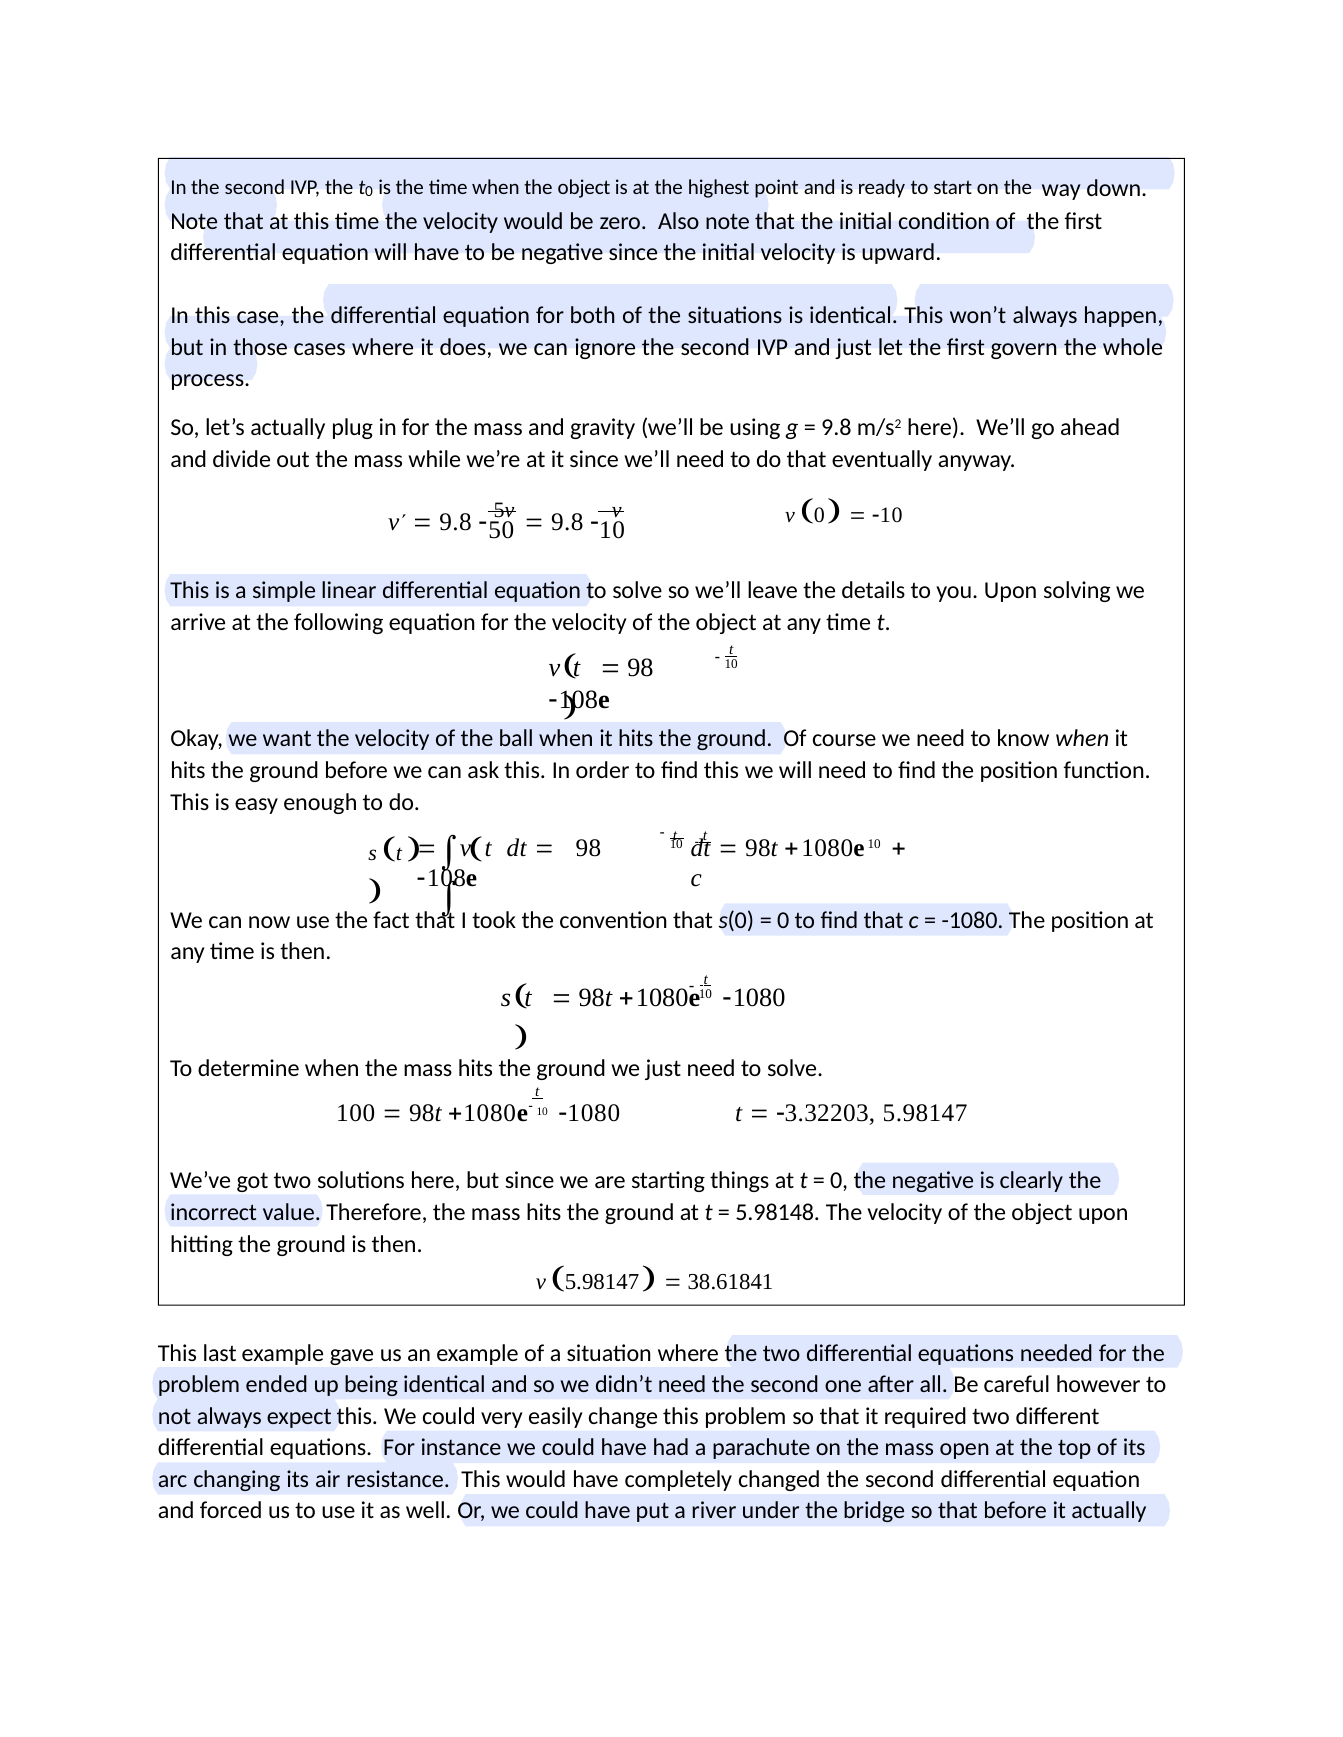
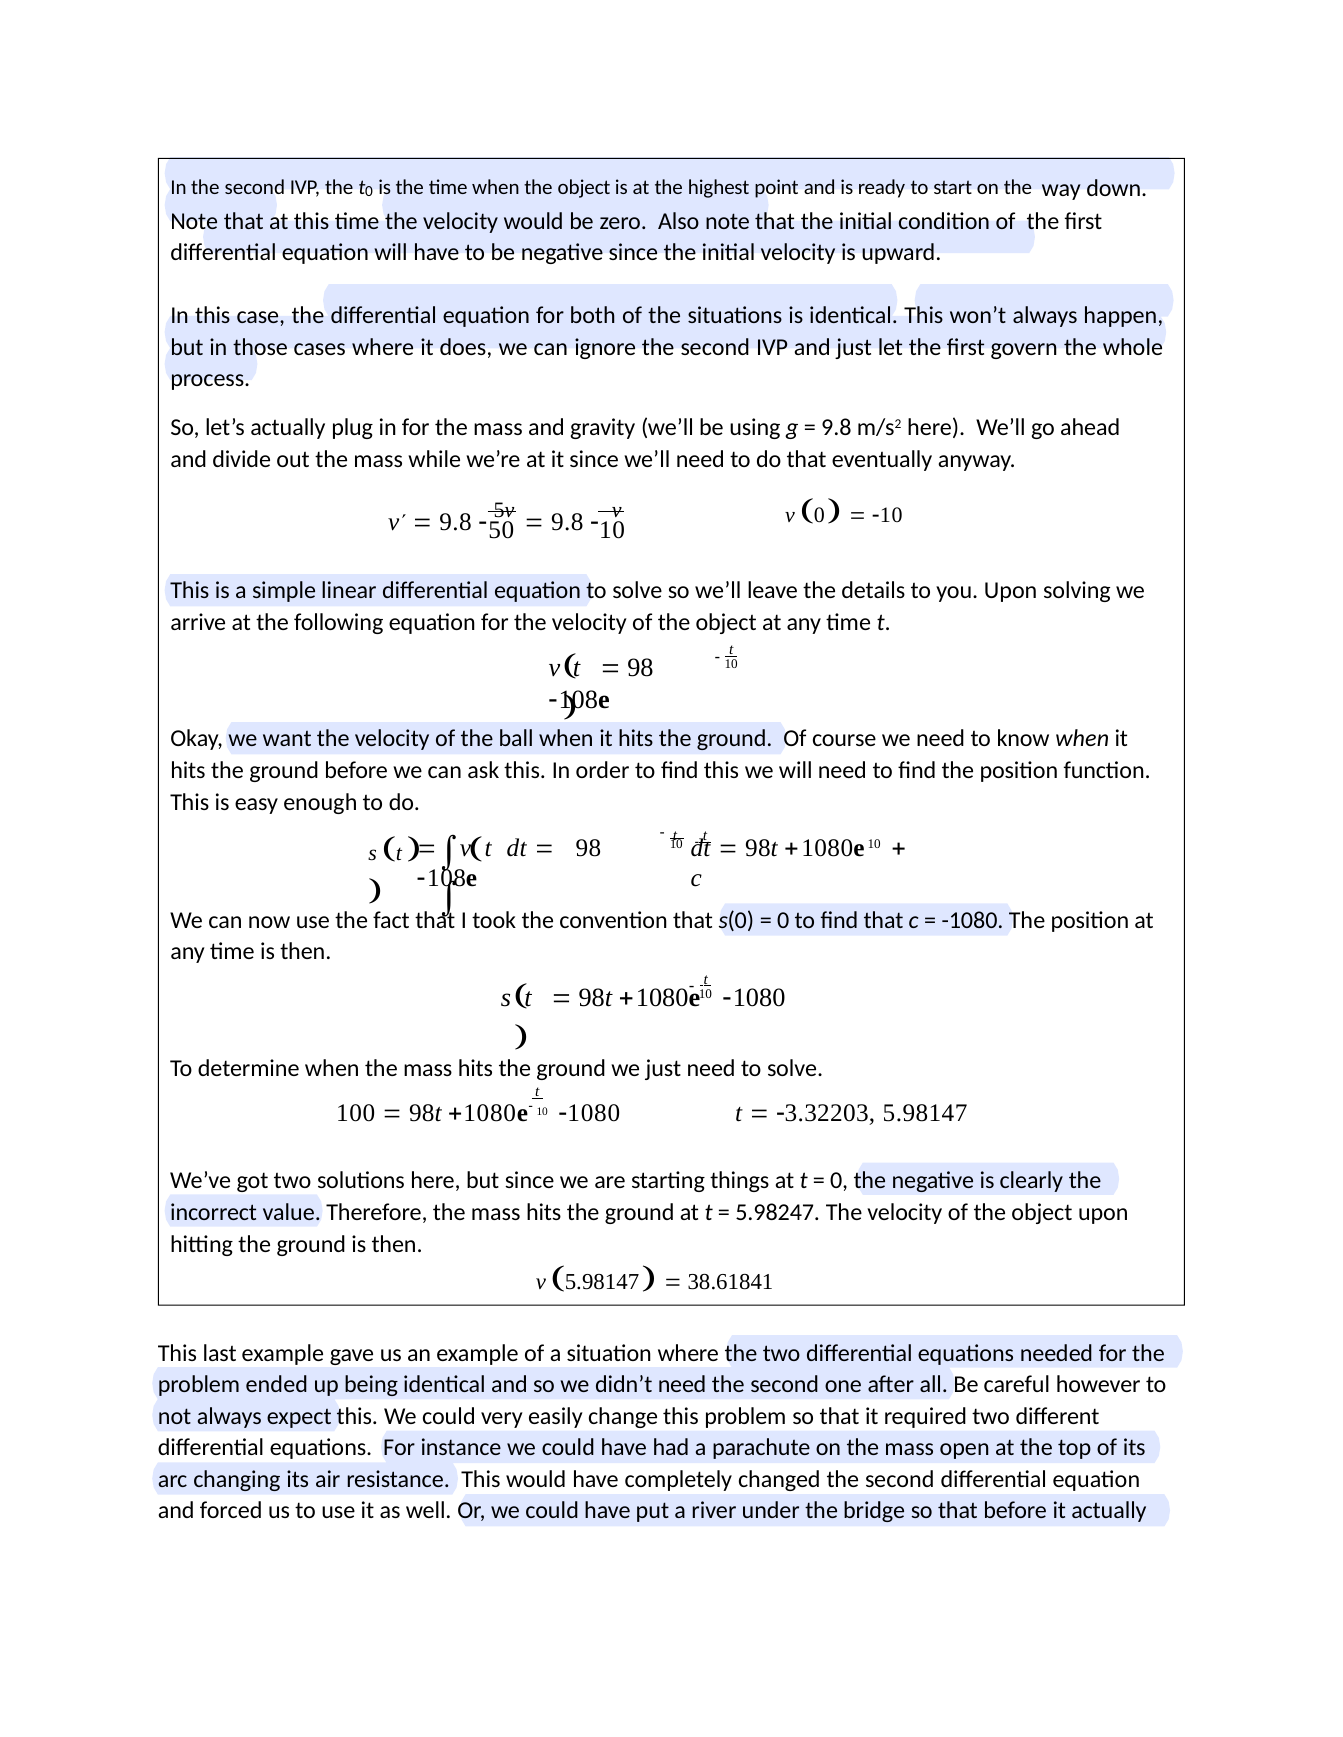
5.98148: 5.98148 -> 5.98247
